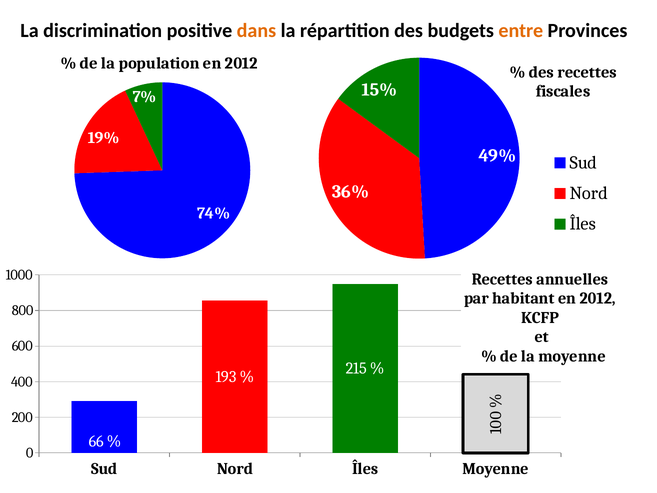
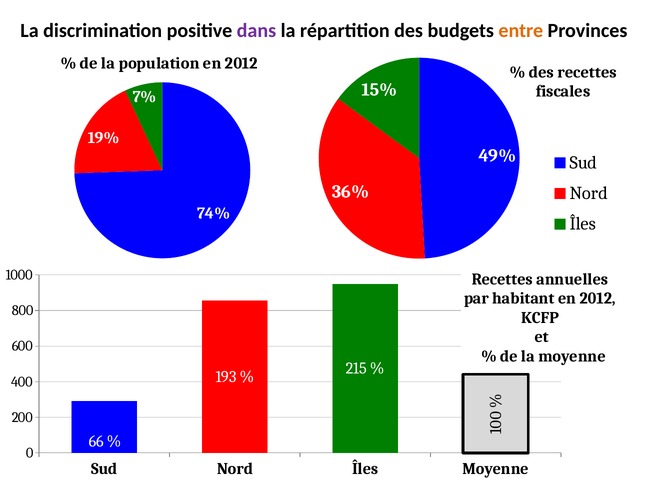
dans colour: orange -> purple
